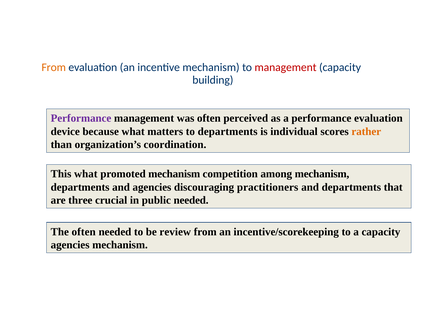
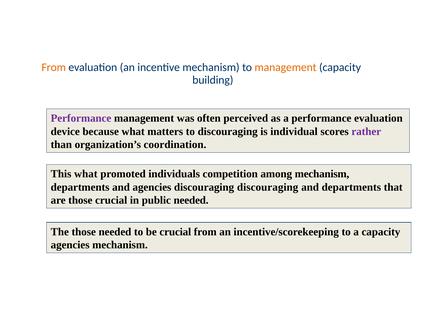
management at (286, 67) colour: red -> orange
to departments: departments -> discouraging
rather colour: orange -> purple
promoted mechanism: mechanism -> individuals
discouraging practitioners: practitioners -> discouraging
are three: three -> those
The often: often -> those
be review: review -> crucial
